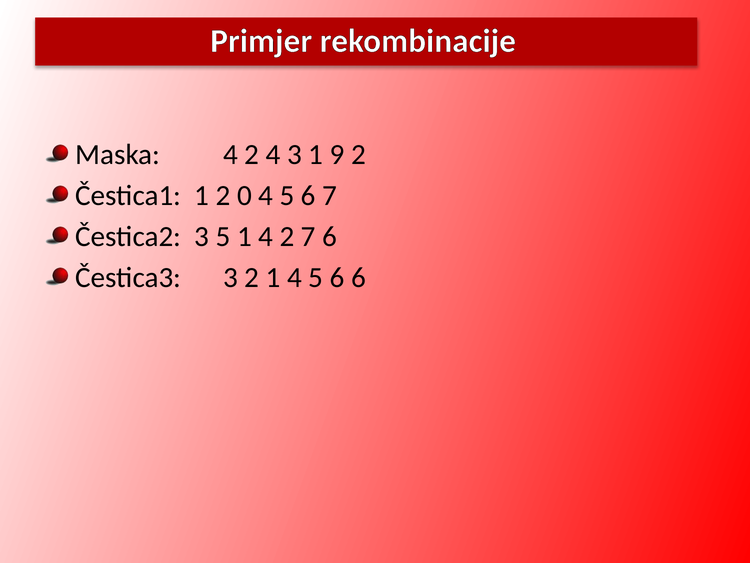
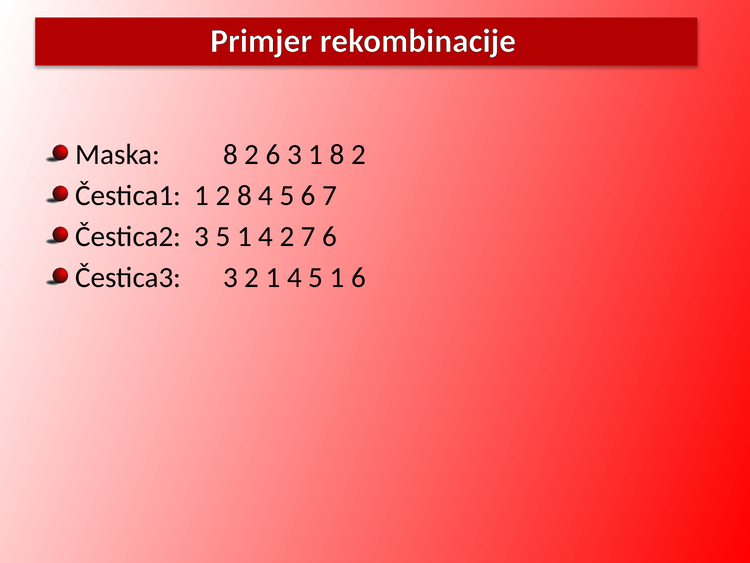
Maska 4: 4 -> 8
2 4: 4 -> 6
1 9: 9 -> 8
2 0: 0 -> 8
1 4 5 6: 6 -> 1
